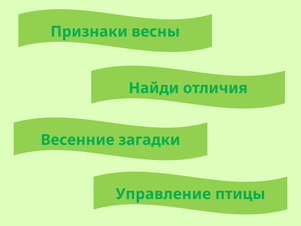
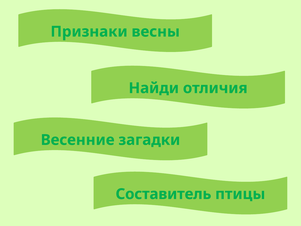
Управление: Управление -> Составитель
